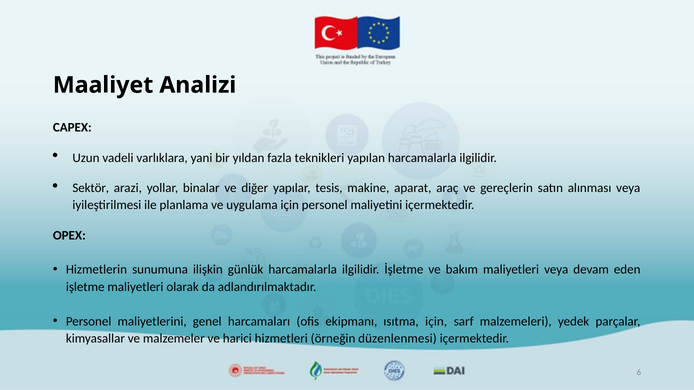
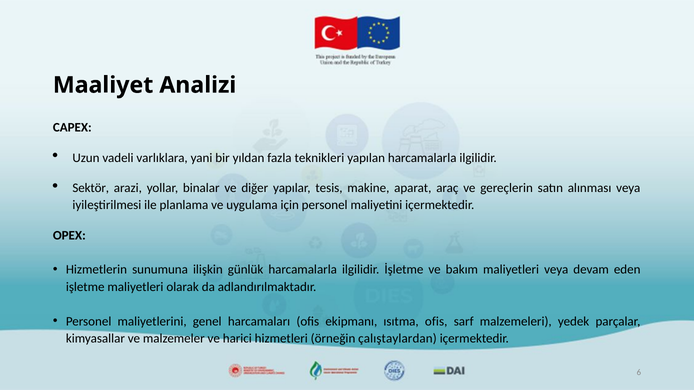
ısıtma için: için -> ofis
düzenlenmesi: düzenlenmesi -> çalıştaylardan
